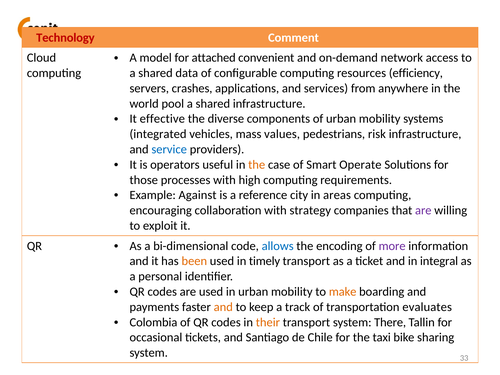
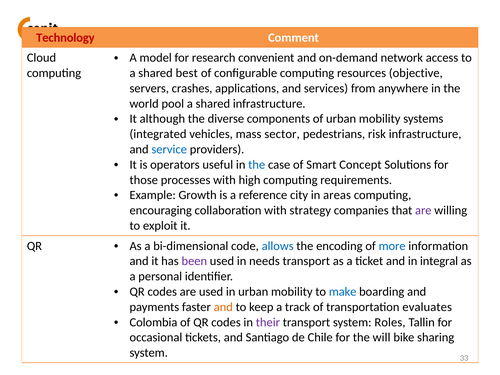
attached: attached -> research
data: data -> best
efficiency: efficiency -> objective
effective: effective -> although
values: values -> sector
the at (257, 165) colour: orange -> blue
Operate: Operate -> Concept
Against: Against -> Growth
more colour: purple -> blue
been colour: orange -> purple
timely: timely -> needs
make colour: orange -> blue
their colour: orange -> purple
There: There -> Roles
taxi: taxi -> will
